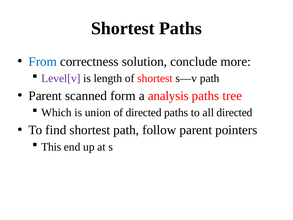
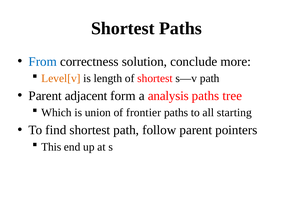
Level[v colour: purple -> orange
scanned: scanned -> adjacent
of directed: directed -> frontier
all directed: directed -> starting
